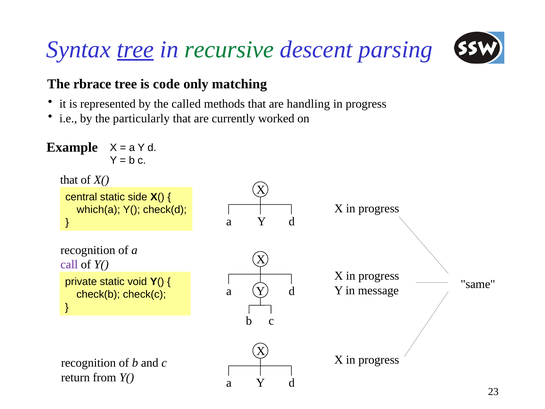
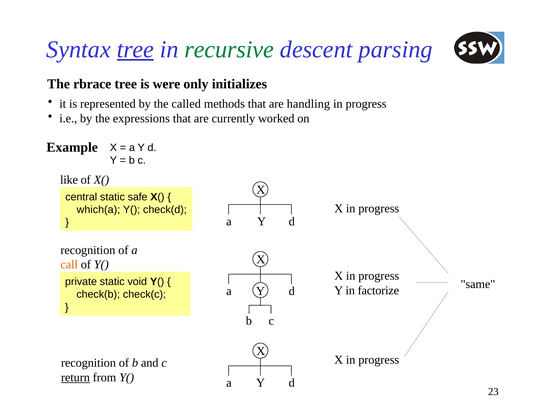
code: code -> were
matching: matching -> initializes
particularly: particularly -> expressions
that at (69, 180): that -> like
side: side -> safe
call colour: purple -> orange
message: message -> factorize
return underline: none -> present
